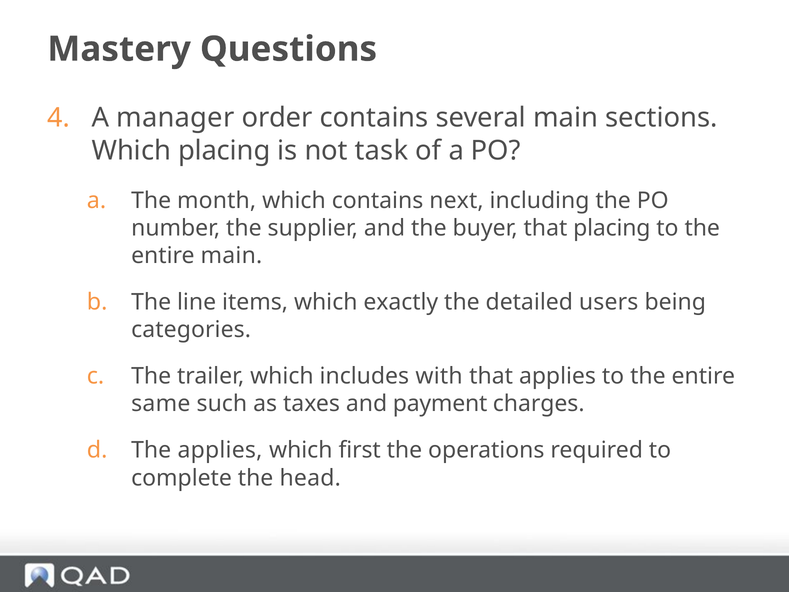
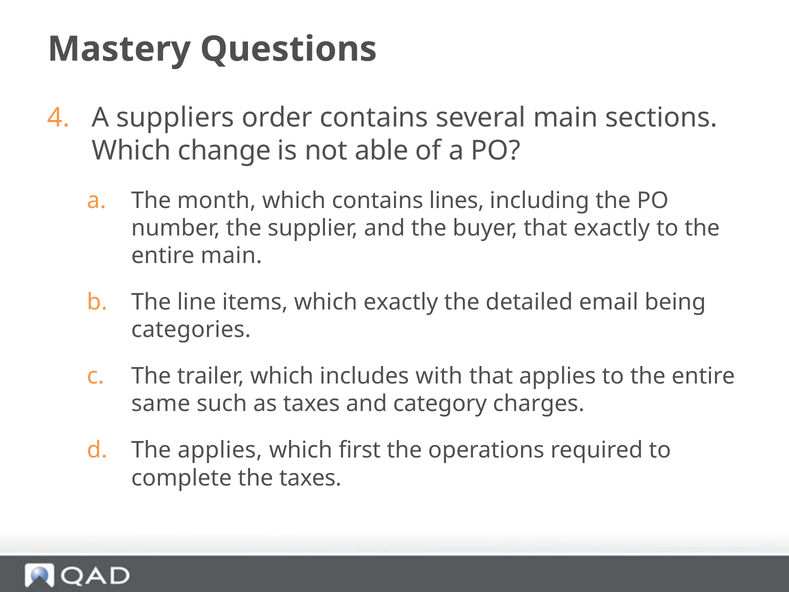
manager: manager -> suppliers
Which placing: placing -> change
task: task -> able
next: next -> lines
that placing: placing -> exactly
users: users -> email
payment: payment -> category
the head: head -> taxes
